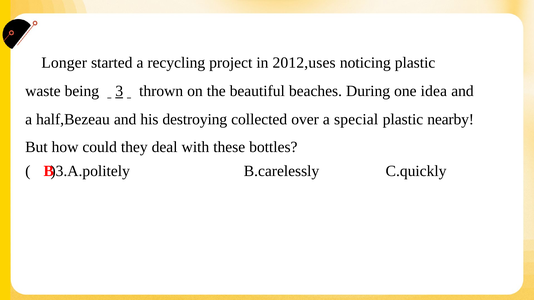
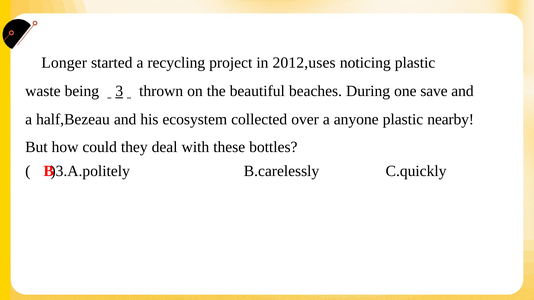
idea: idea -> save
destroying: destroying -> ecosystem
special: special -> anyone
